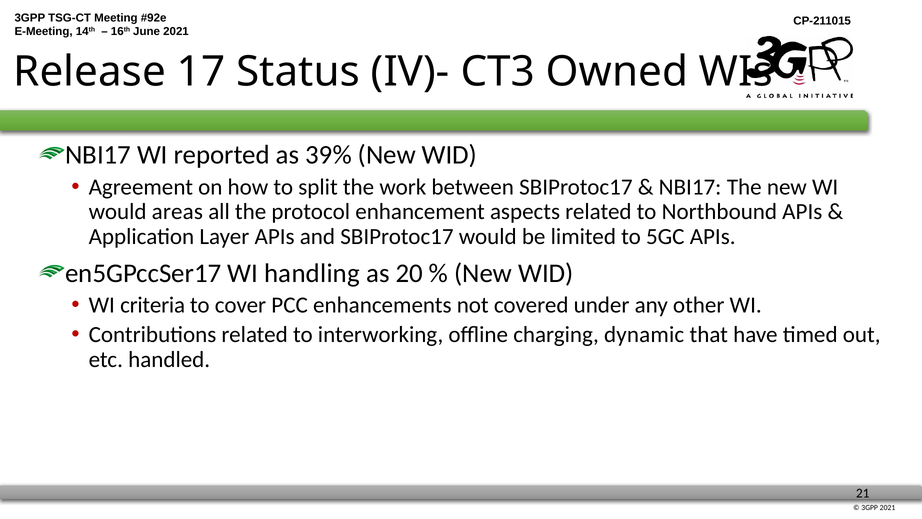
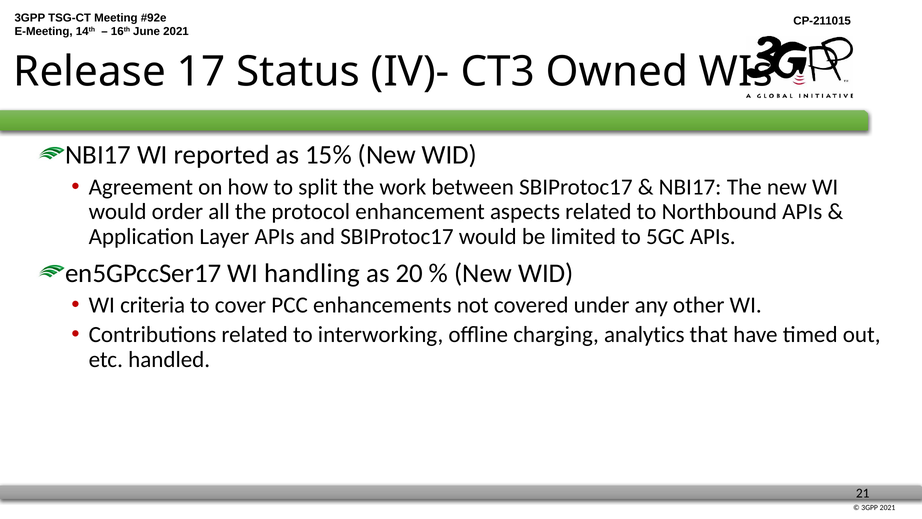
39%: 39% -> 15%
areas: areas -> order
dynamic: dynamic -> analytics
